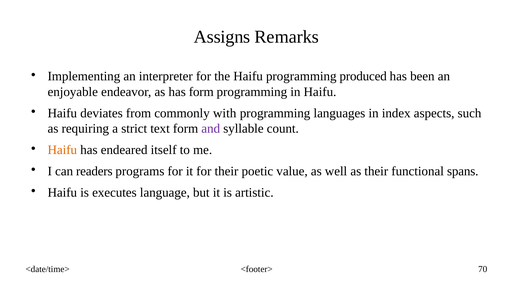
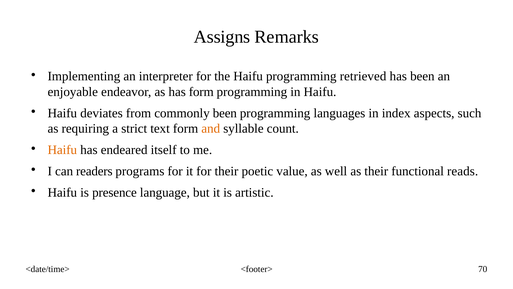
produced: produced -> retrieved
commonly with: with -> been
and colour: purple -> orange
spans: spans -> reads
executes: executes -> presence
